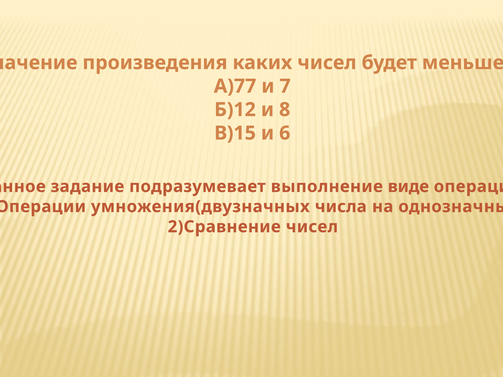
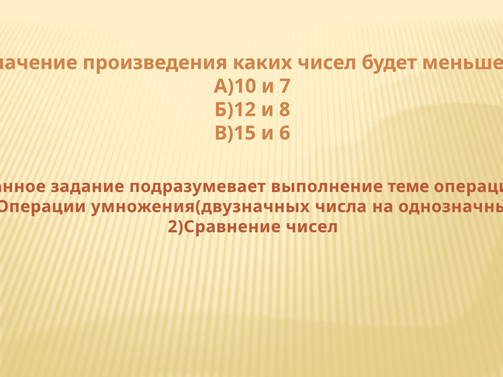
А)77: А)77 -> А)10
виде: виде -> теме
